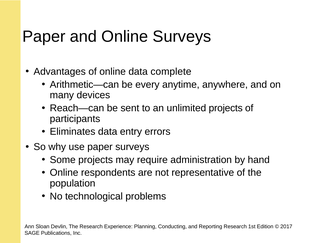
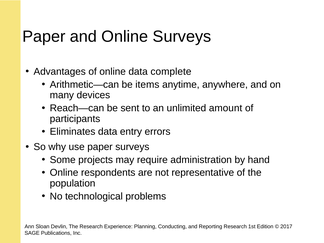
every: every -> items
unlimited projects: projects -> amount
